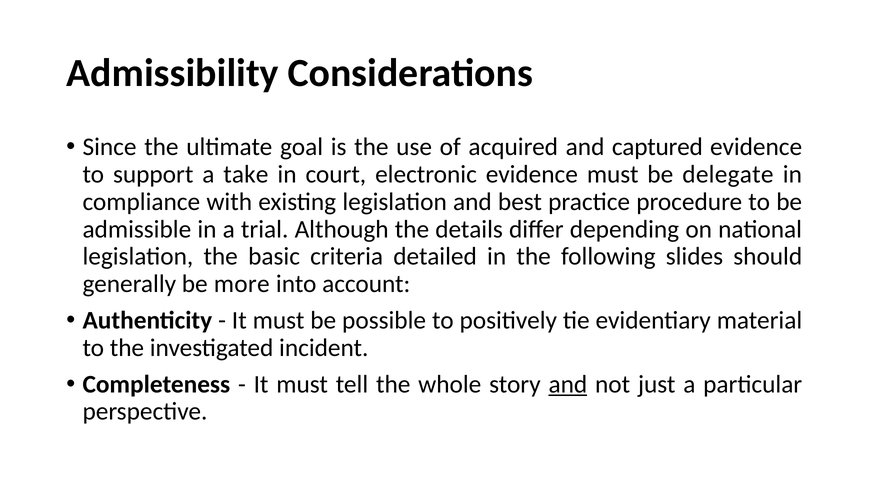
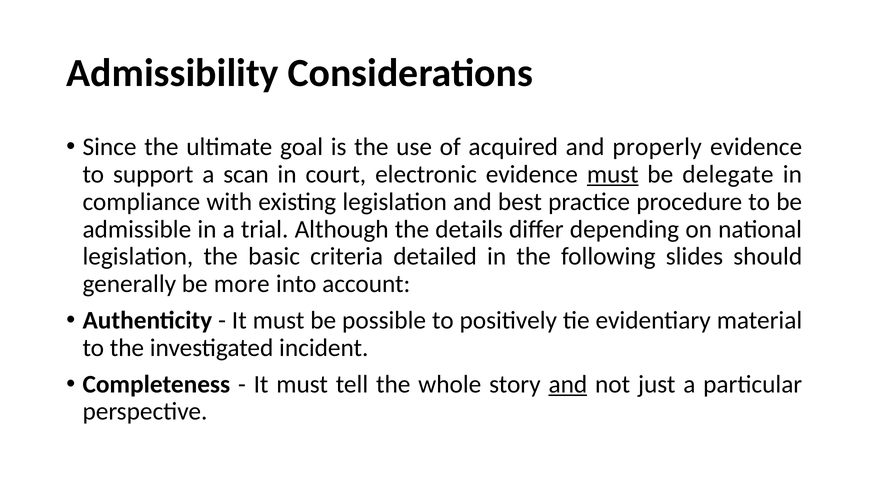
captured: captured -> properly
take: take -> scan
must at (613, 174) underline: none -> present
